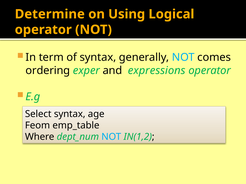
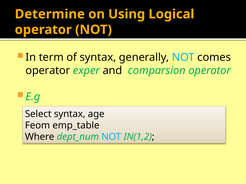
ordering at (48, 71): ordering -> operator
expressions: expressions -> comparsion
